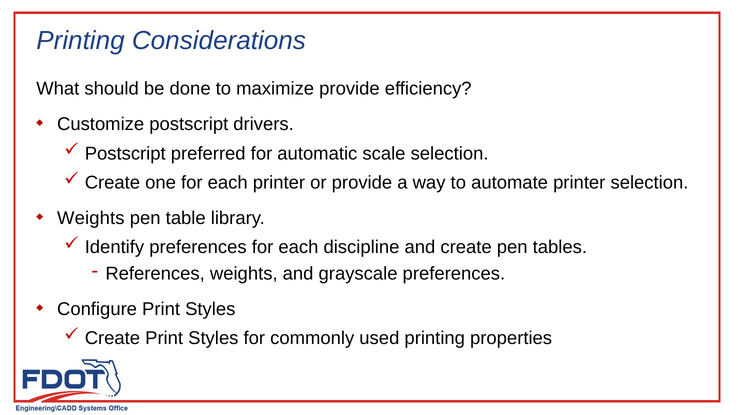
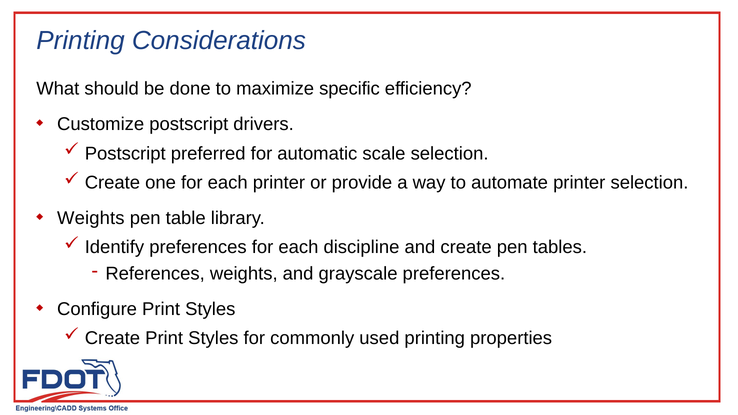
maximize provide: provide -> specific
